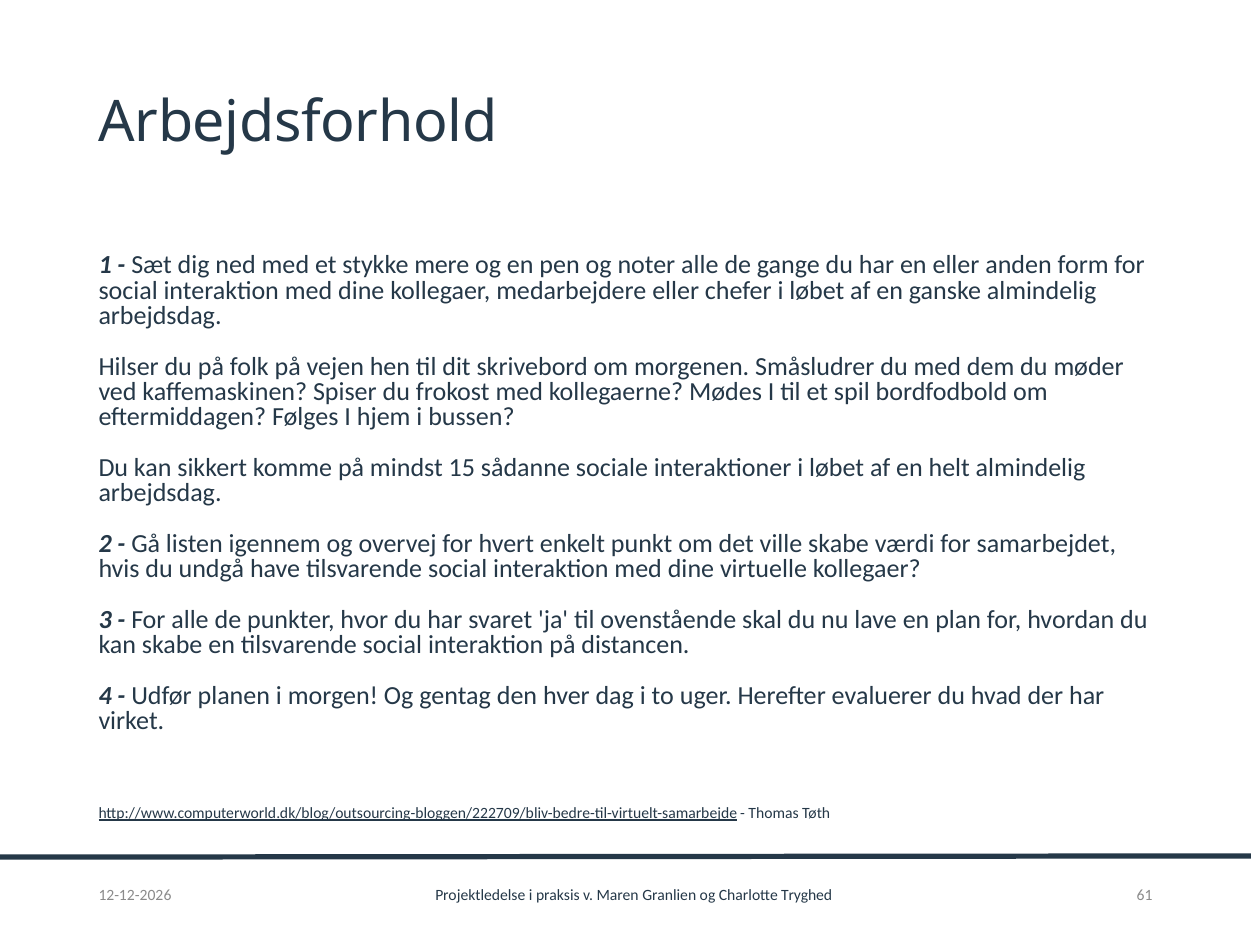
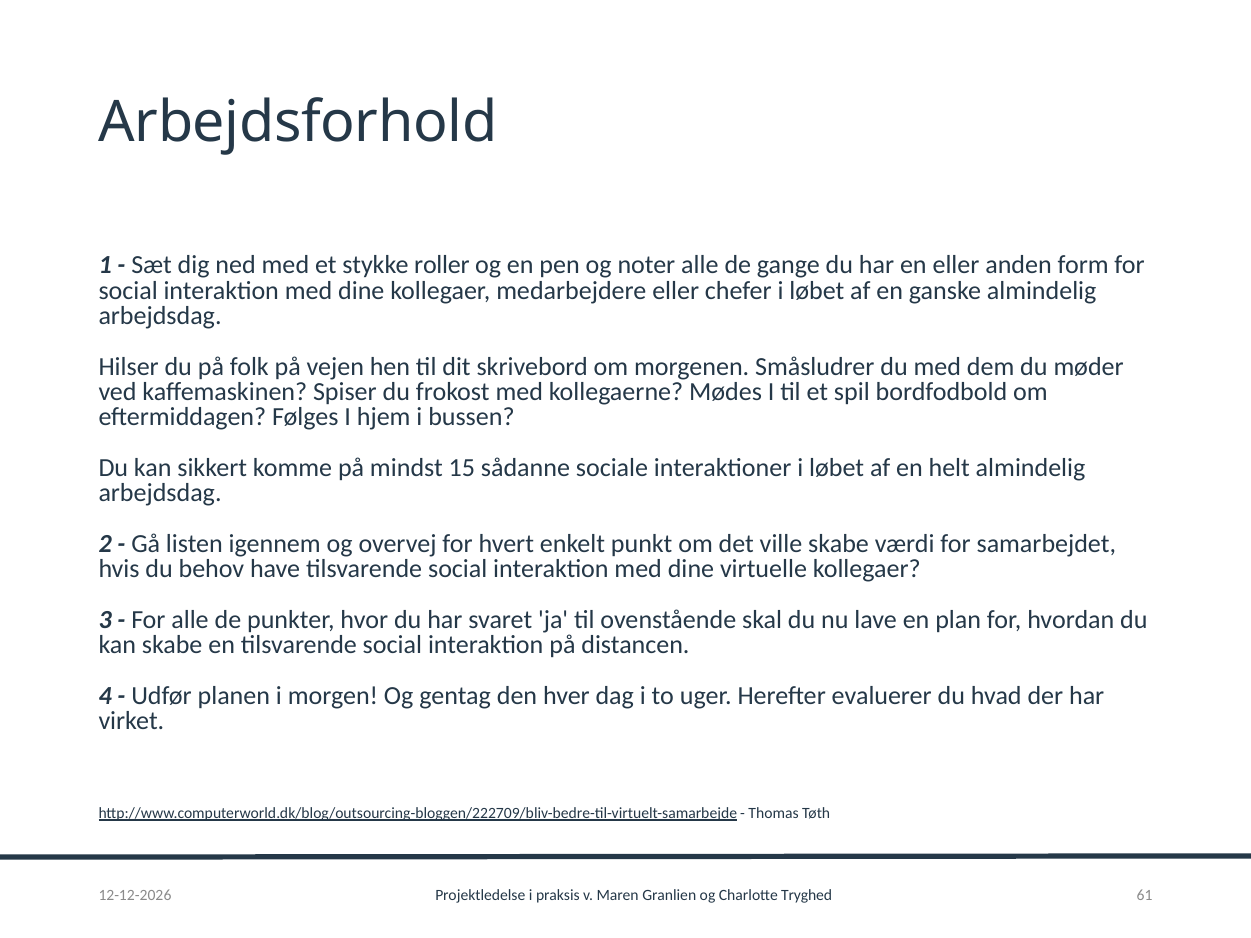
mere: mere -> roller
undgå: undgå -> behov
